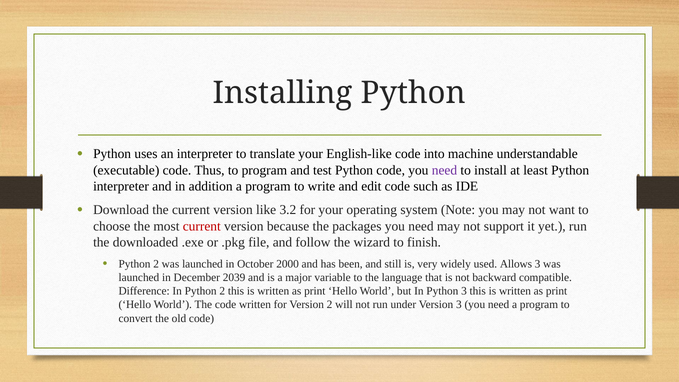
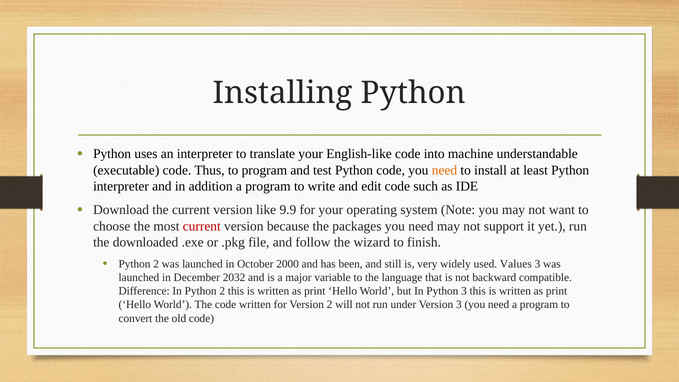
need at (444, 170) colour: purple -> orange
3.2: 3.2 -> 9.9
Allows: Allows -> Values
2039: 2039 -> 2032
